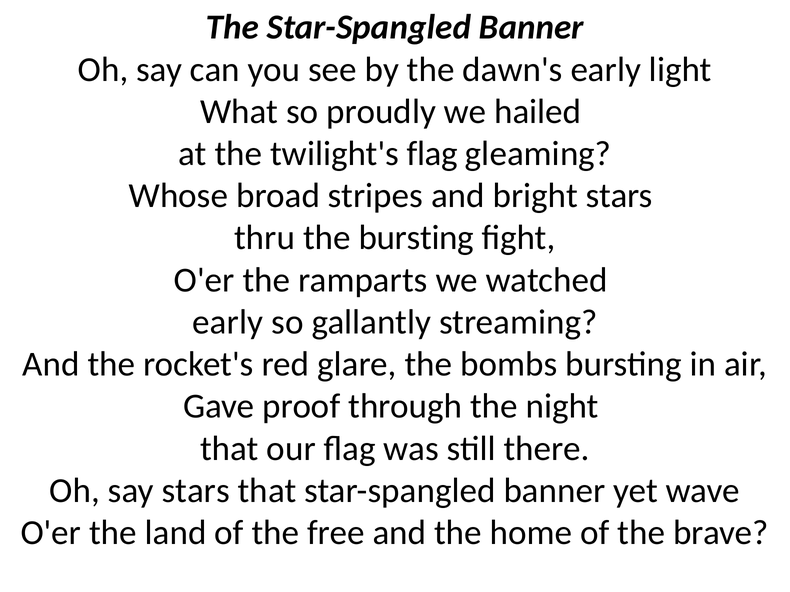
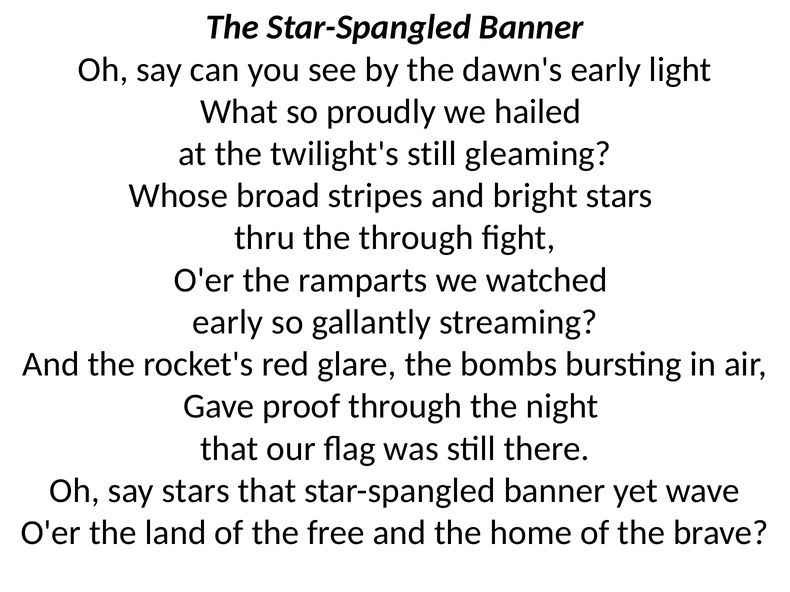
twilight's flag: flag -> still
the bursting: bursting -> through
